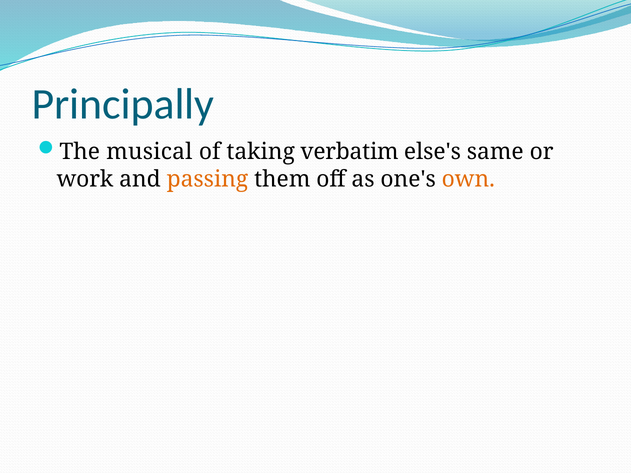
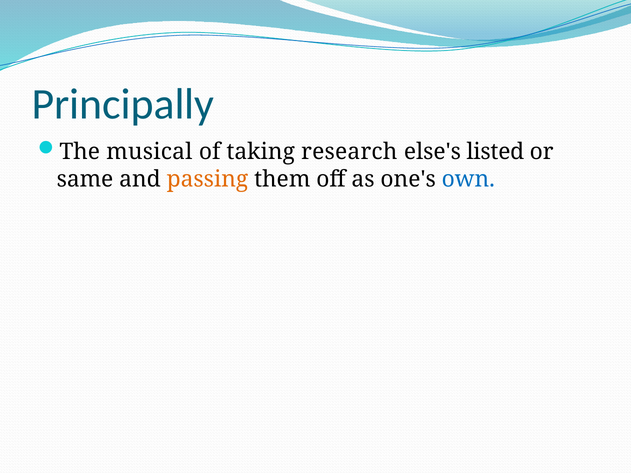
verbatim: verbatim -> research
same: same -> listed
work: work -> same
own colour: orange -> blue
